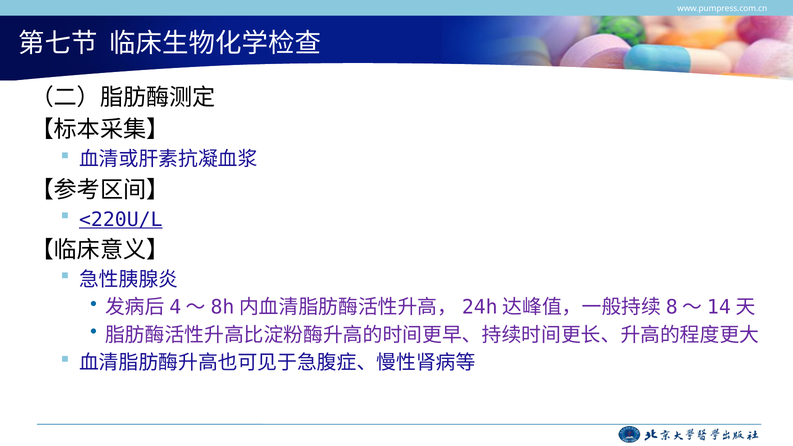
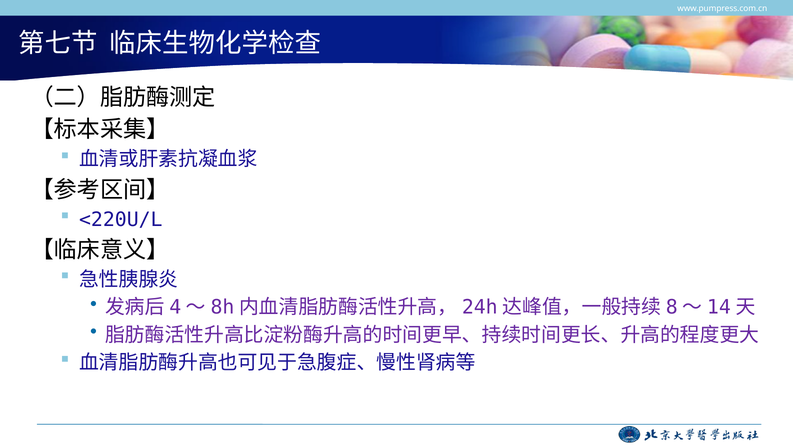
<220U/L underline: present -> none
